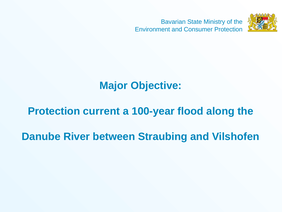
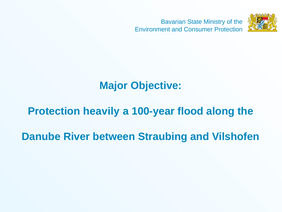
current: current -> heavily
